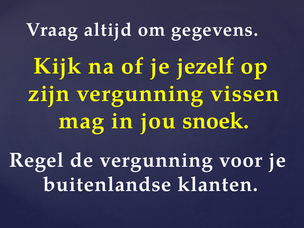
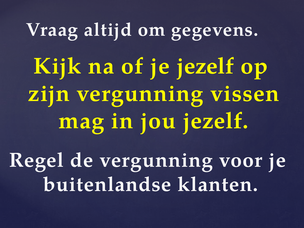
jou snoek: snoek -> jezelf
